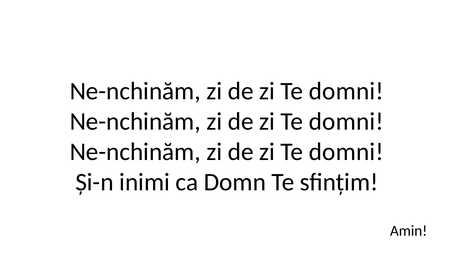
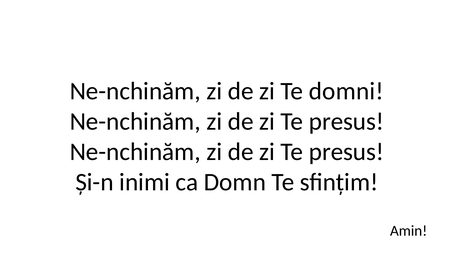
domni at (346, 121): domni -> presus
domni at (346, 151): domni -> presus
